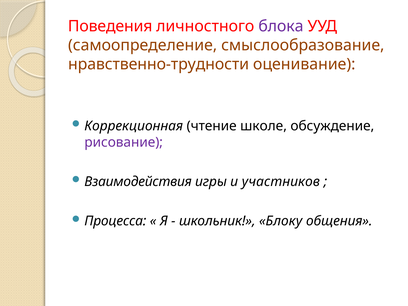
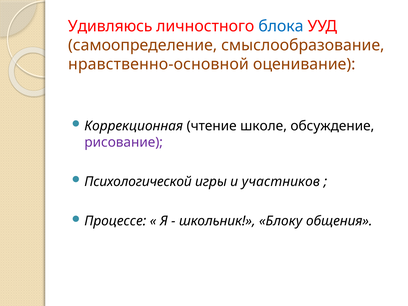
Поведения: Поведения -> Удивляюсь
блока colour: purple -> blue
нравственно-трудности: нравственно-трудности -> нравственно-основной
Взаимодействия: Взаимодействия -> Психологической
Процесса: Процесса -> Процессе
